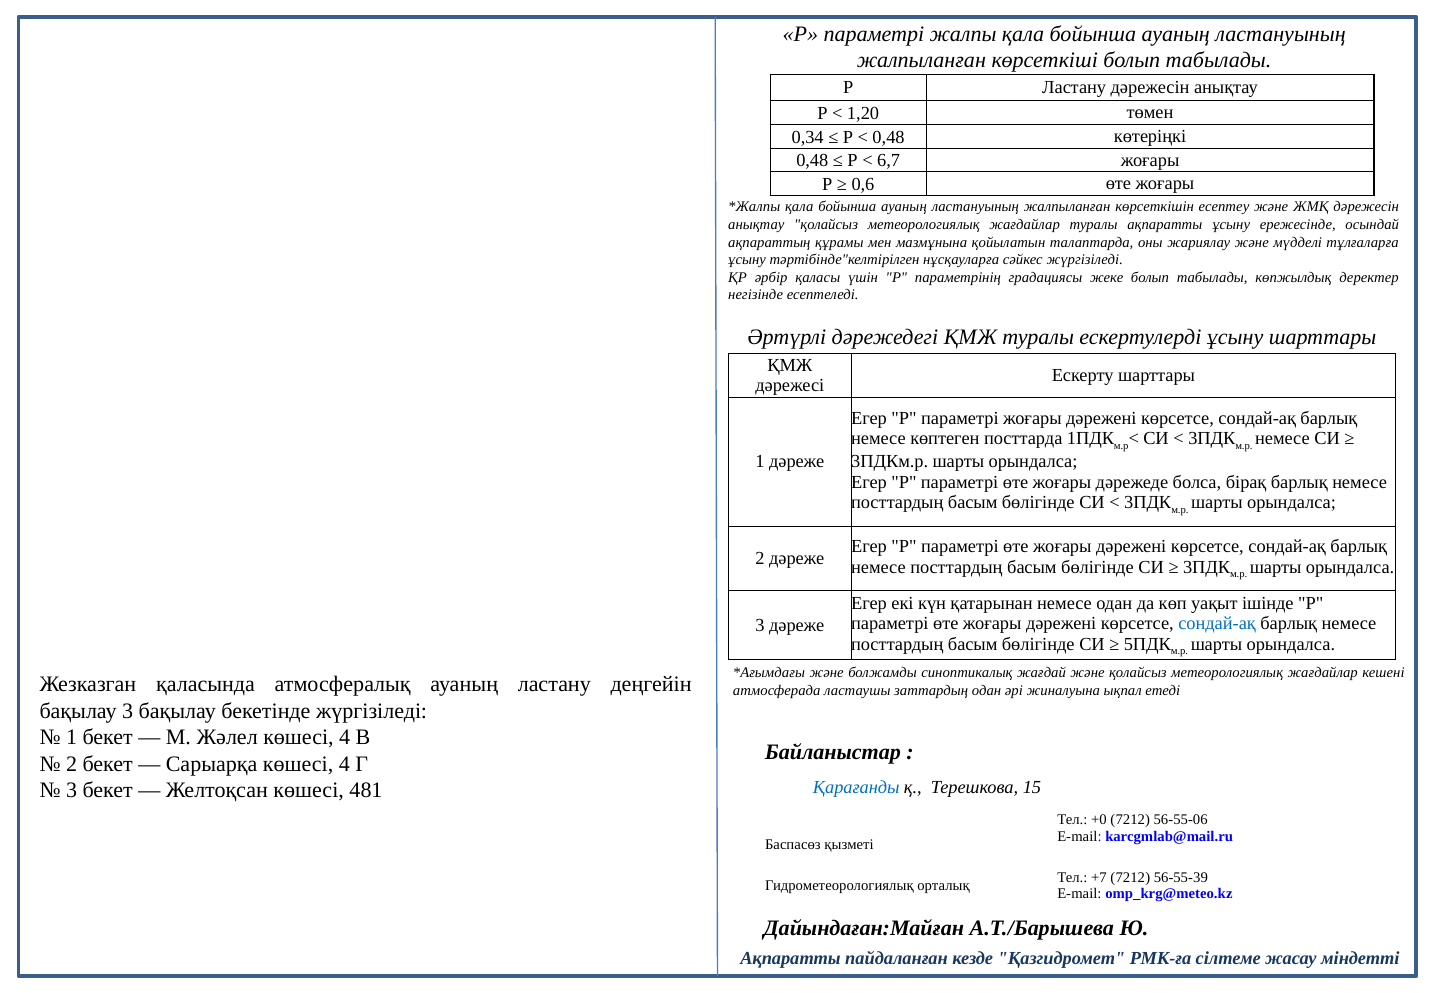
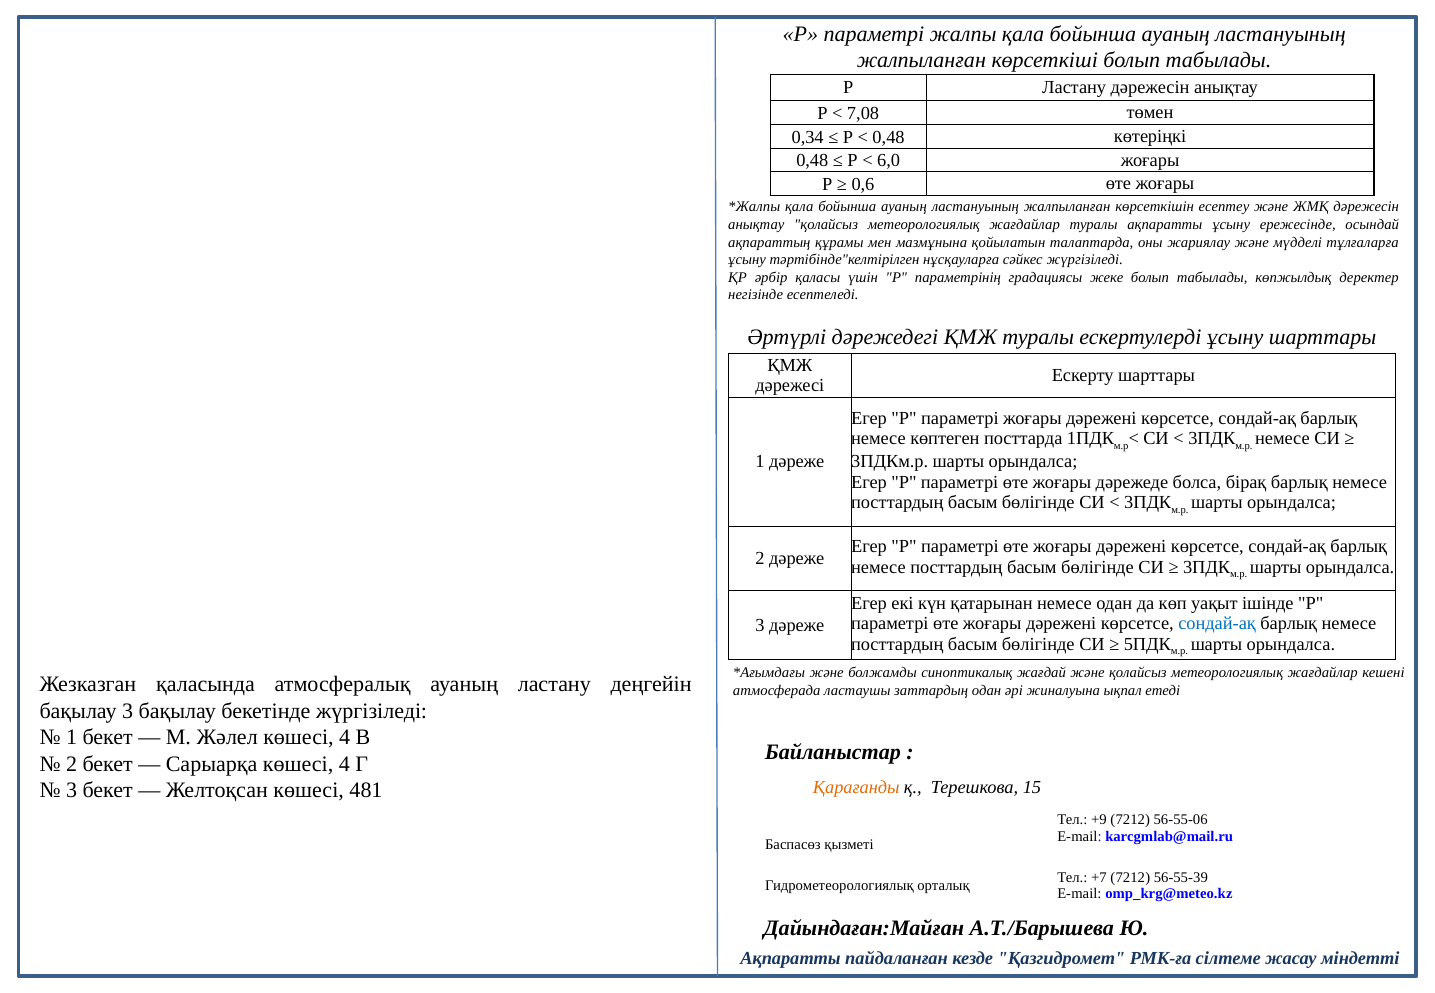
1,20: 1,20 -> 7,08
6,7: 6,7 -> 6,0
Қарағанды colour: blue -> orange
+0: +0 -> +9
